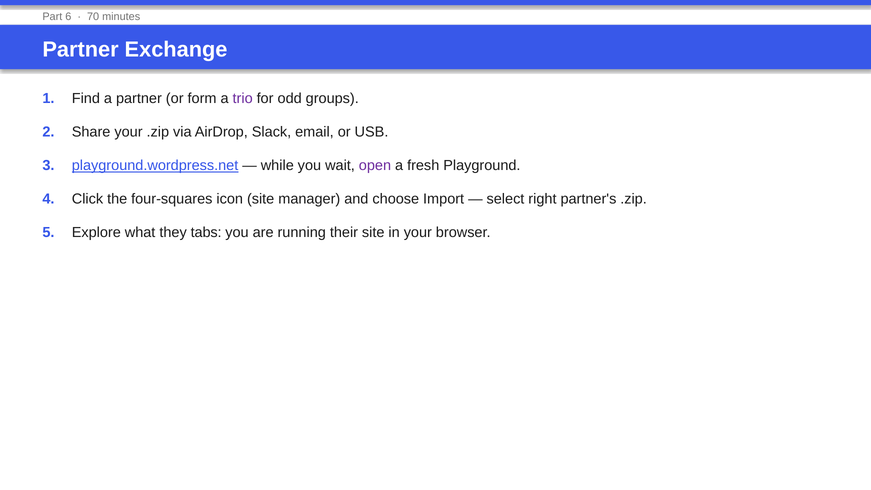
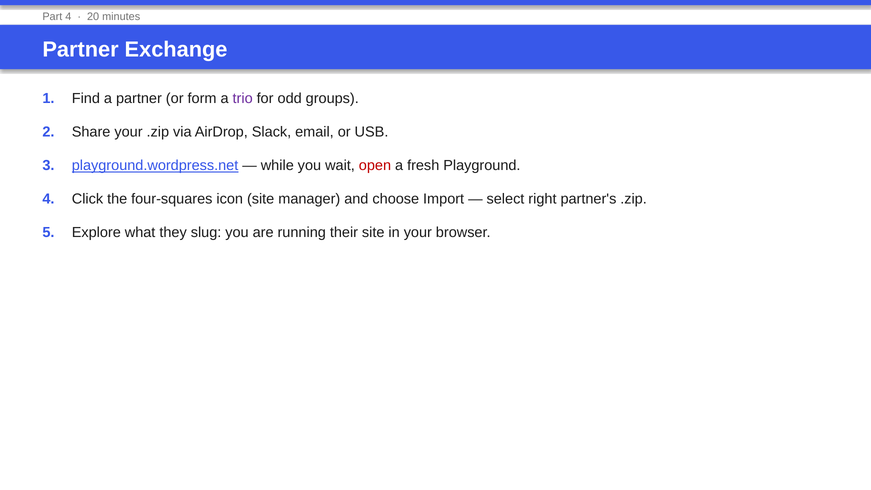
Part 6: 6 -> 4
70: 70 -> 20
open colour: purple -> red
tabs: tabs -> slug
